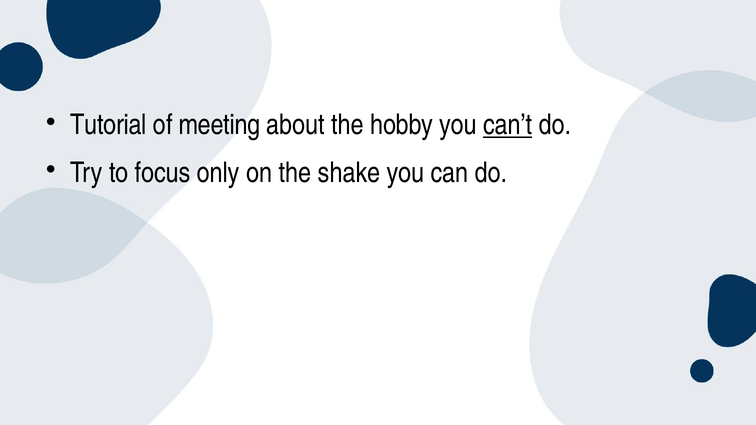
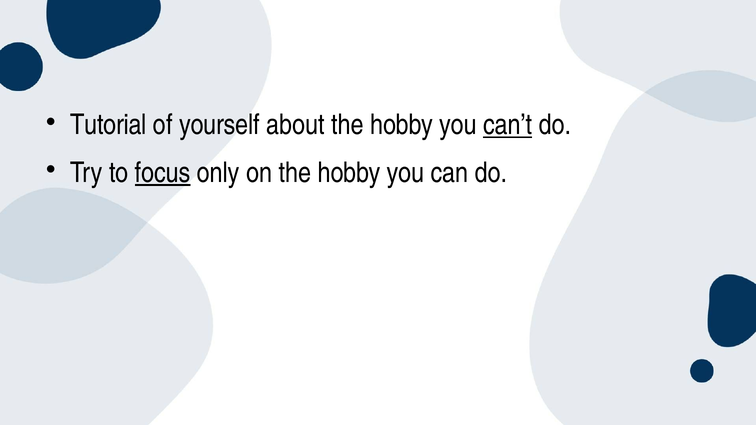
meeting: meeting -> yourself
focus underline: none -> present
on the shake: shake -> hobby
